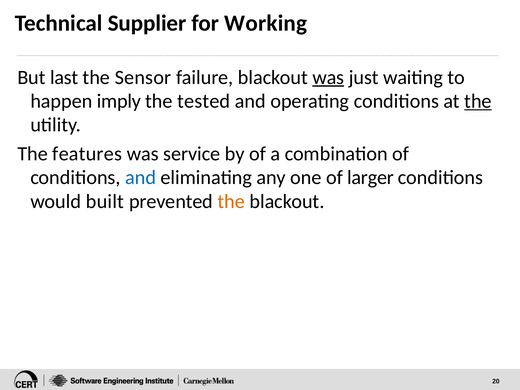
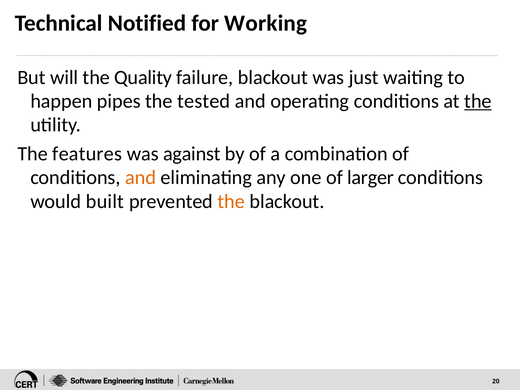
Supplier: Supplier -> Notified
last: last -> will
Sensor: Sensor -> Quality
was at (328, 77) underline: present -> none
imply: imply -> pipes
service: service -> against
and at (141, 178) colour: blue -> orange
